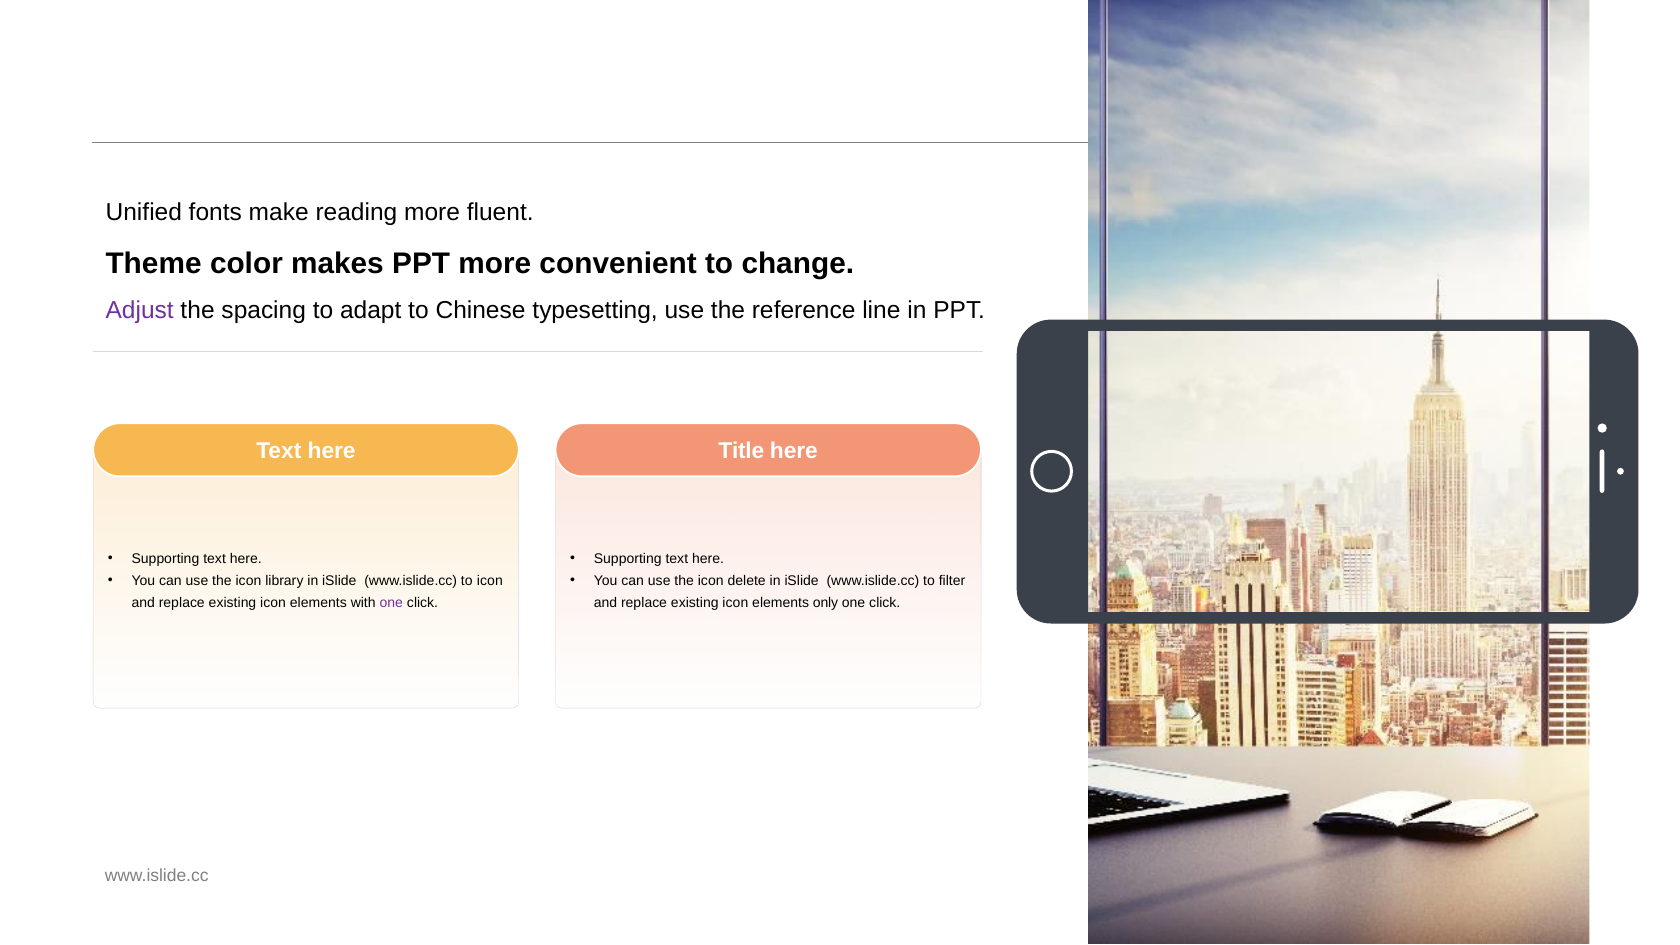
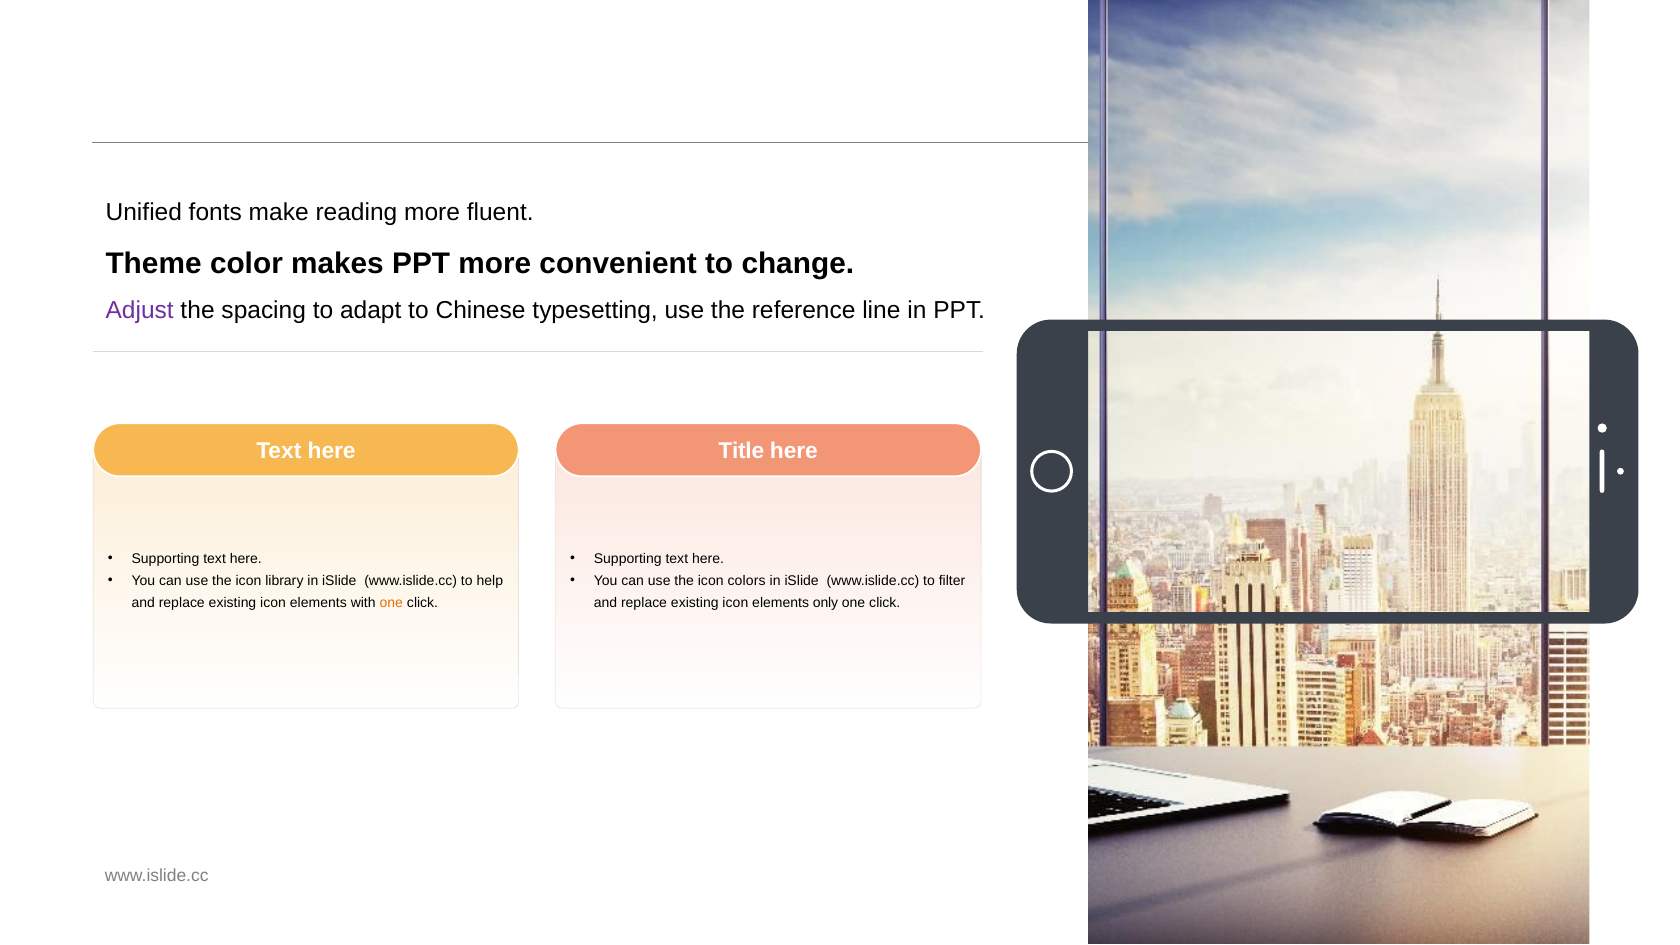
to icon: icon -> help
delete: delete -> colors
one at (391, 603) colour: purple -> orange
